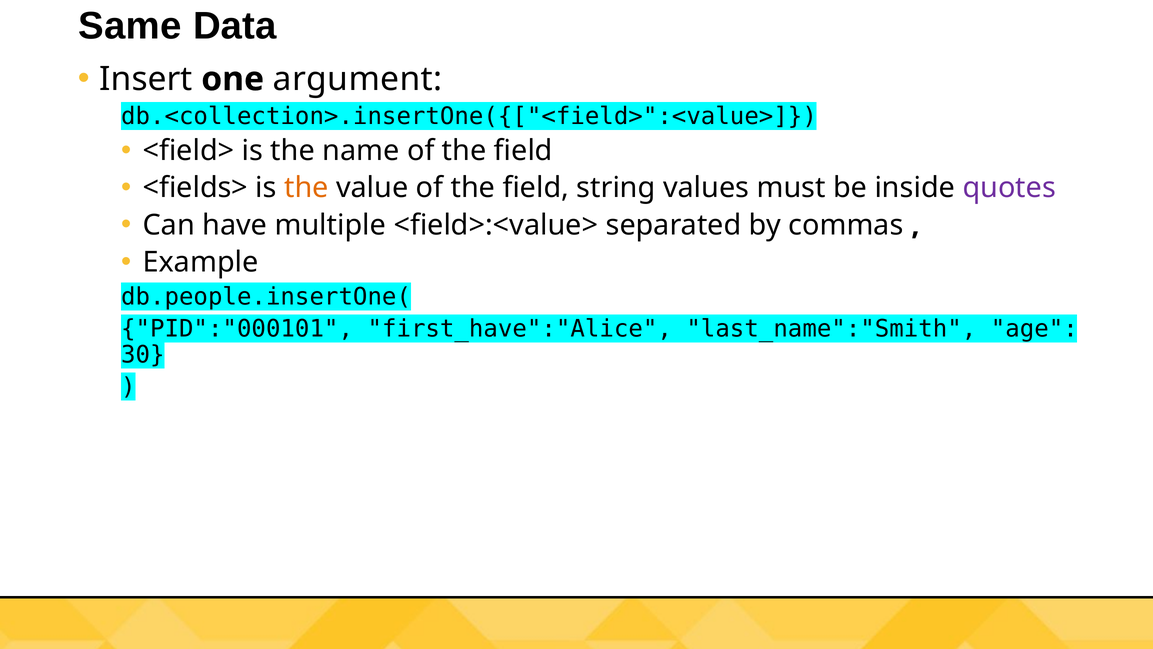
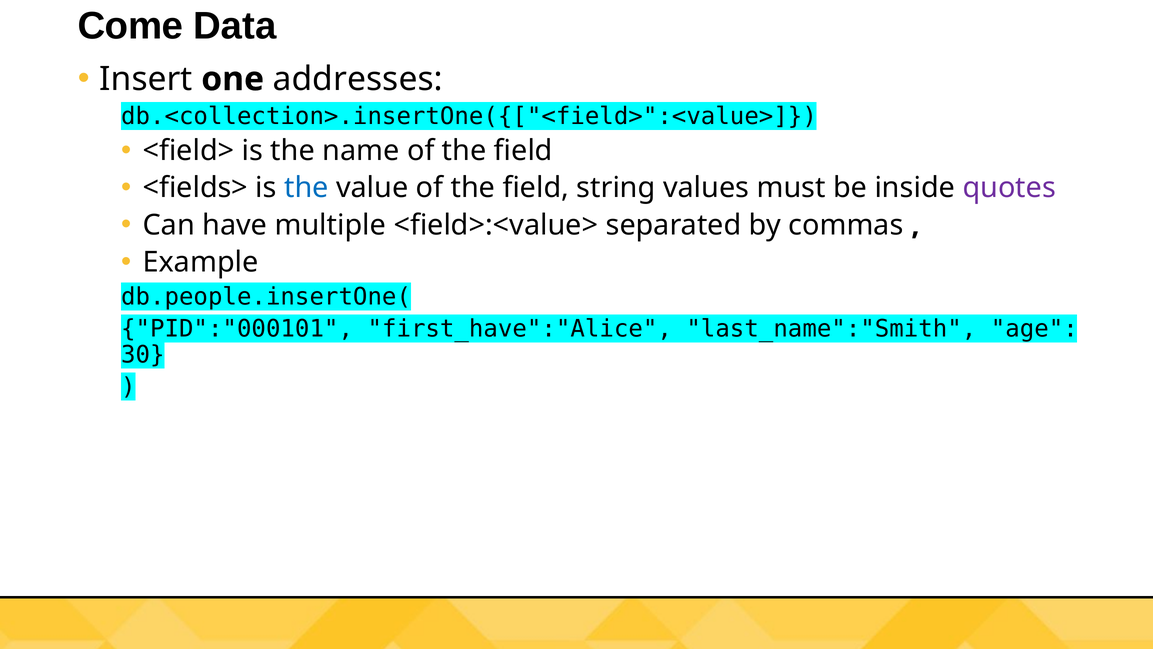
Same: Same -> Come
argument: argument -> addresses
the at (306, 188) colour: orange -> blue
